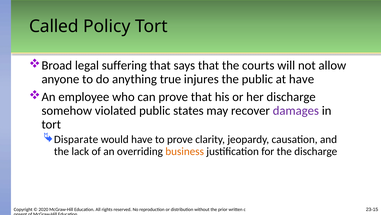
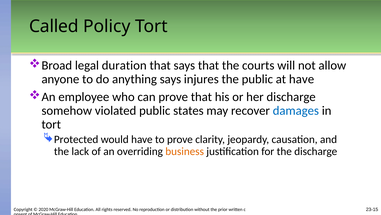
suffering: suffering -> duration
anything true: true -> says
damages colour: purple -> blue
Disparate: Disparate -> Protected
